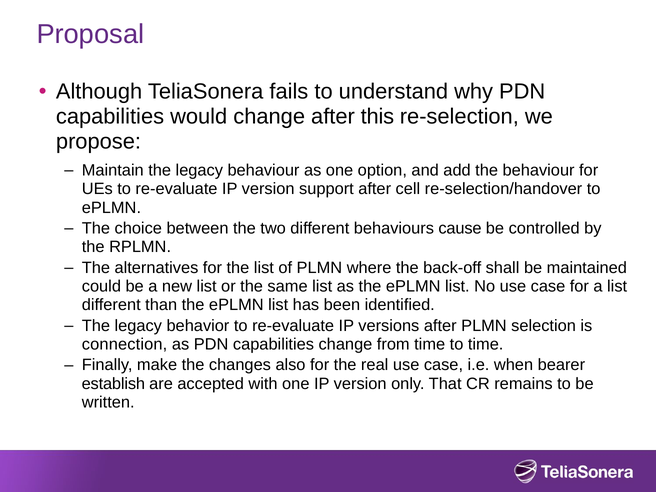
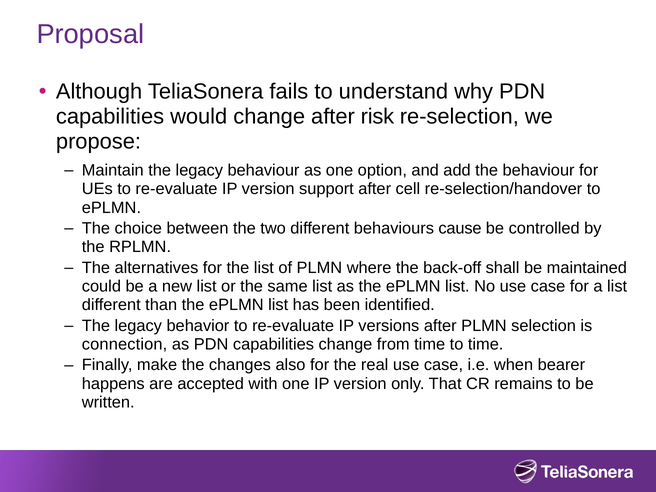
this: this -> risk
establish: establish -> happens
